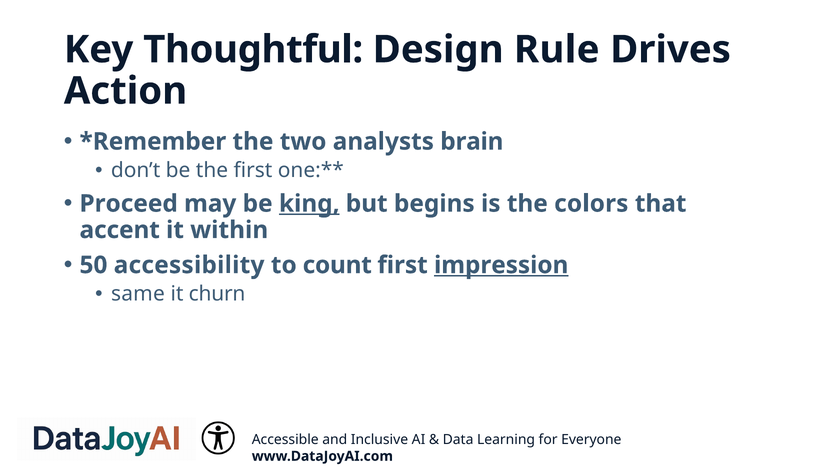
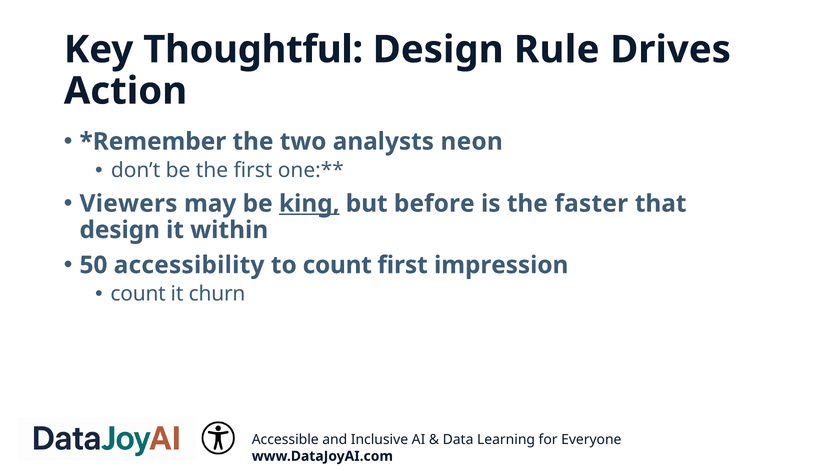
brain: brain -> neon
Proceed: Proceed -> Viewers
begins: begins -> before
colors: colors -> faster
accent at (120, 230): accent -> design
impression underline: present -> none
same at (138, 294): same -> count
